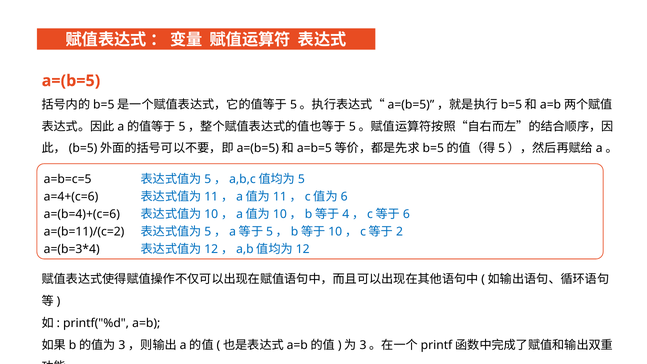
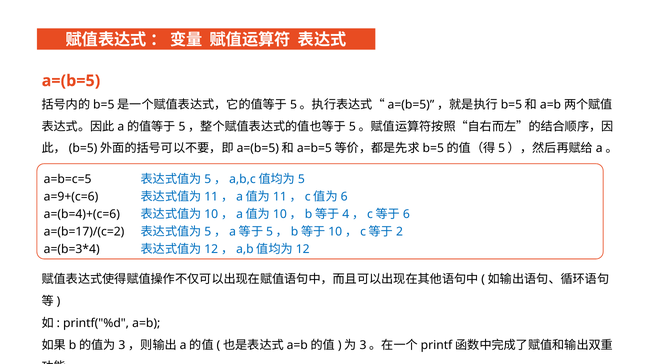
a=4+(c=6: a=4+(c=6 -> a=9+(c=6
a=(b=11)/(c=2: a=(b=11)/(c=2 -> a=(b=17)/(c=2
